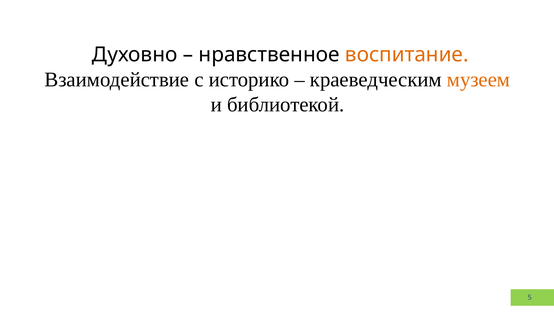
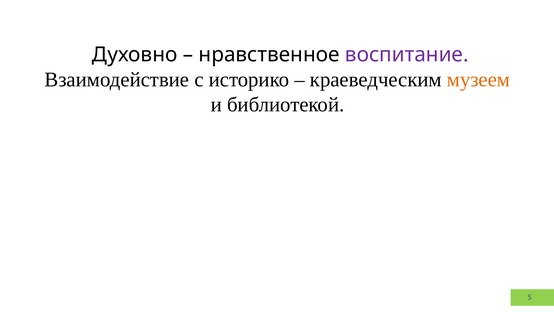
воспитание colour: orange -> purple
